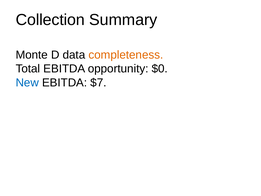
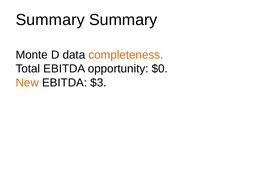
Collection at (50, 20): Collection -> Summary
New colour: blue -> orange
$7: $7 -> $3
